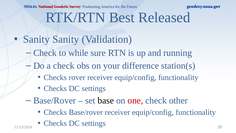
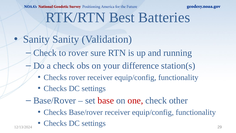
Released: Released -> Batteries
to while: while -> rover
base colour: black -> red
